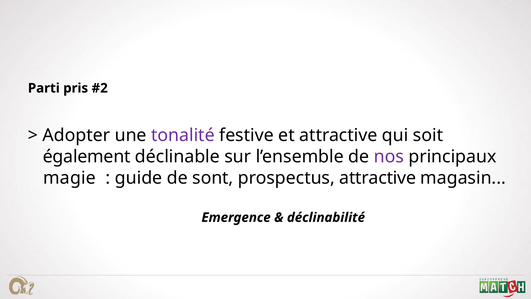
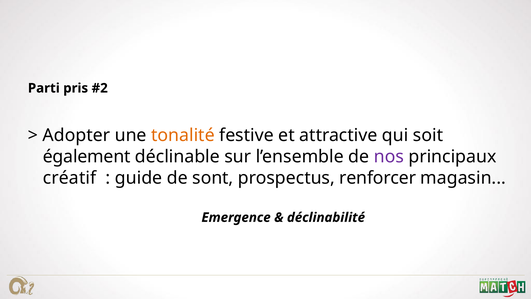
tonalité colour: purple -> orange
magie: magie -> créatif
prospectus attractive: attractive -> renforcer
